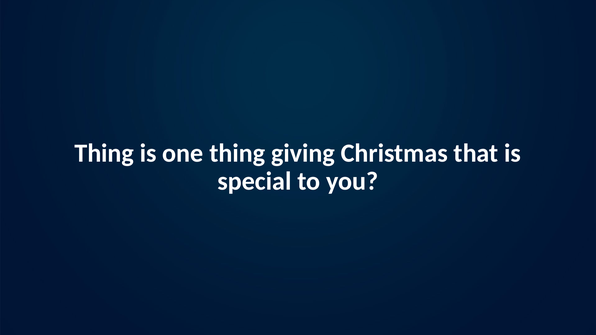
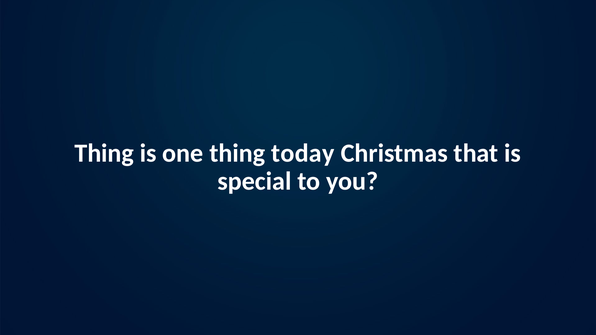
giving: giving -> today
